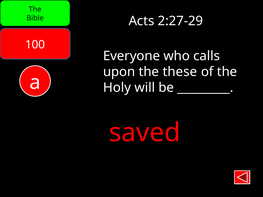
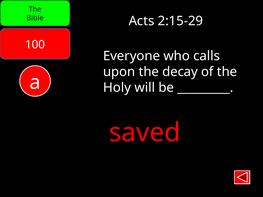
2:27-29: 2:27-29 -> 2:15-29
these: these -> decay
